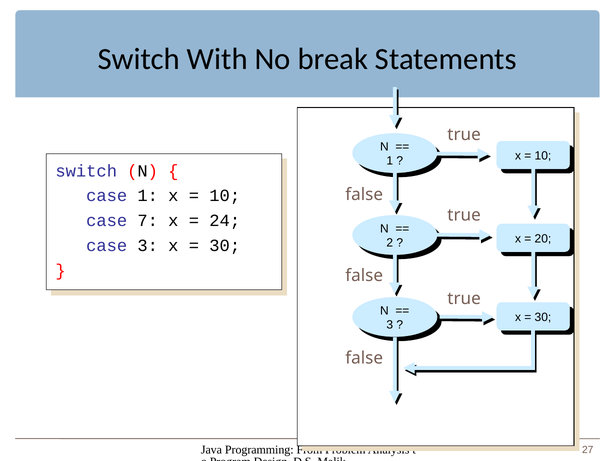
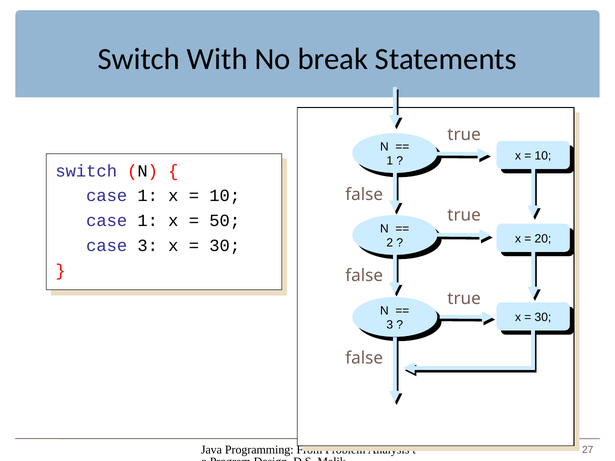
7 at (148, 221): 7 -> 1
24: 24 -> 50
